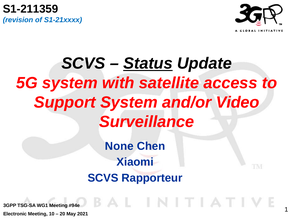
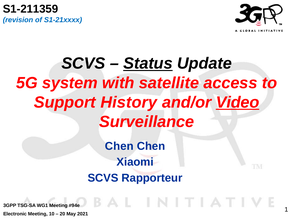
Support System: System -> History
Video underline: none -> present
None at (119, 146): None -> Chen
